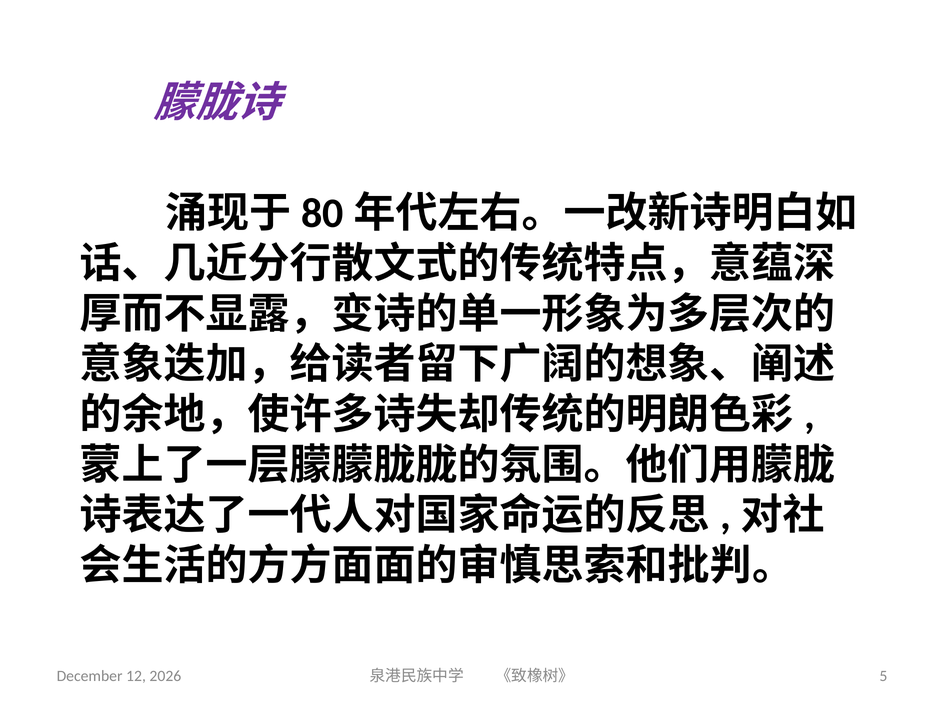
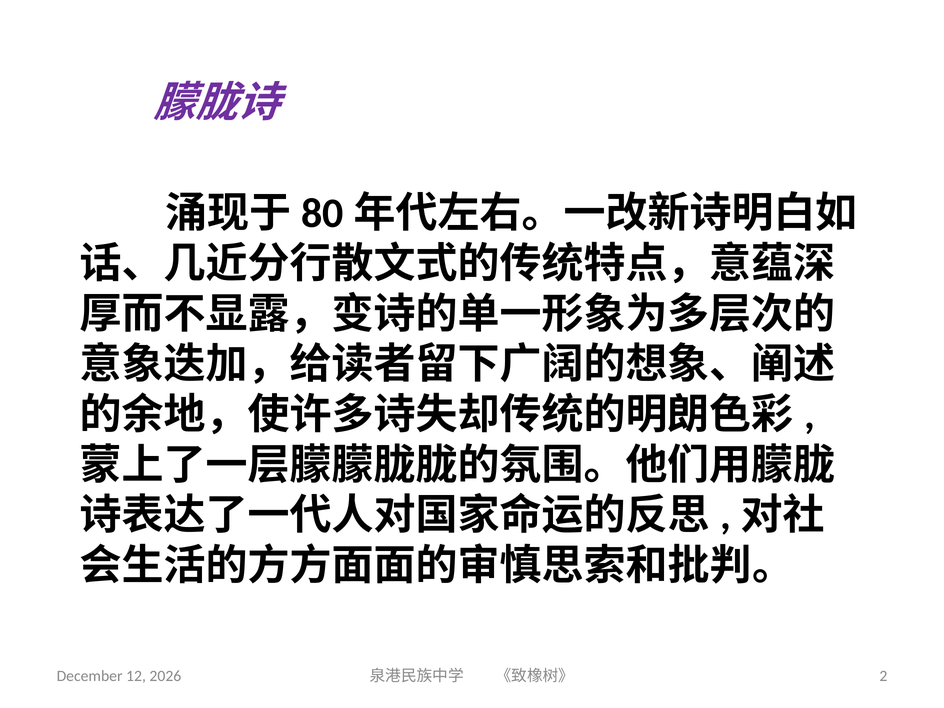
5: 5 -> 2
